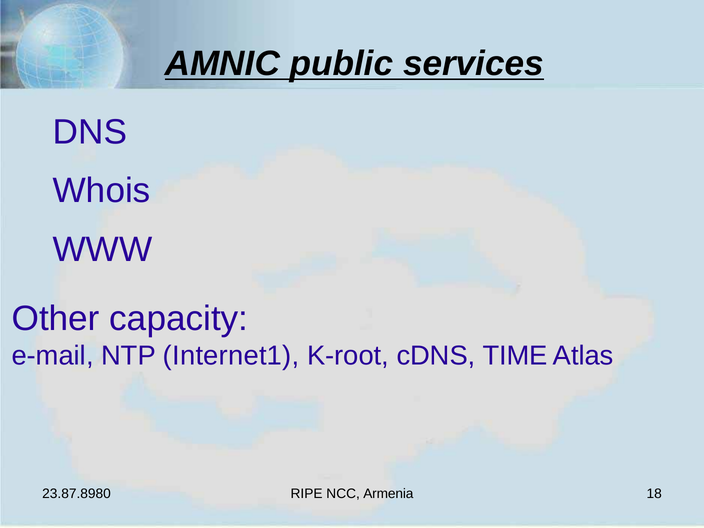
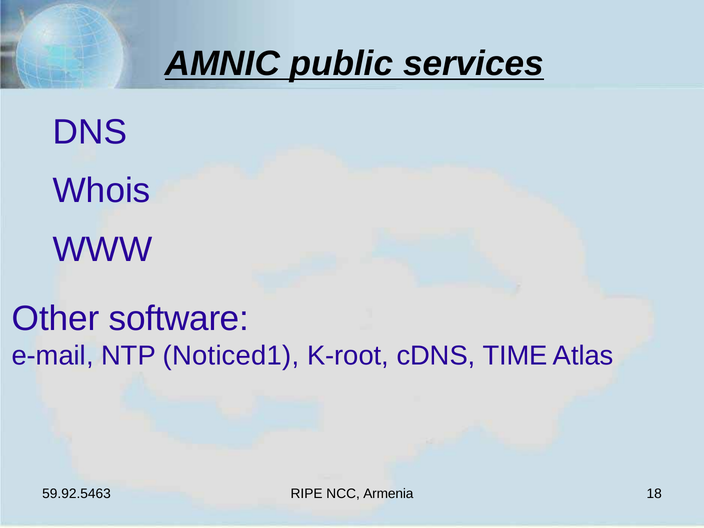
capacity: capacity -> software
Internet1: Internet1 -> Noticed1
23.87.8980: 23.87.8980 -> 59.92.5463
